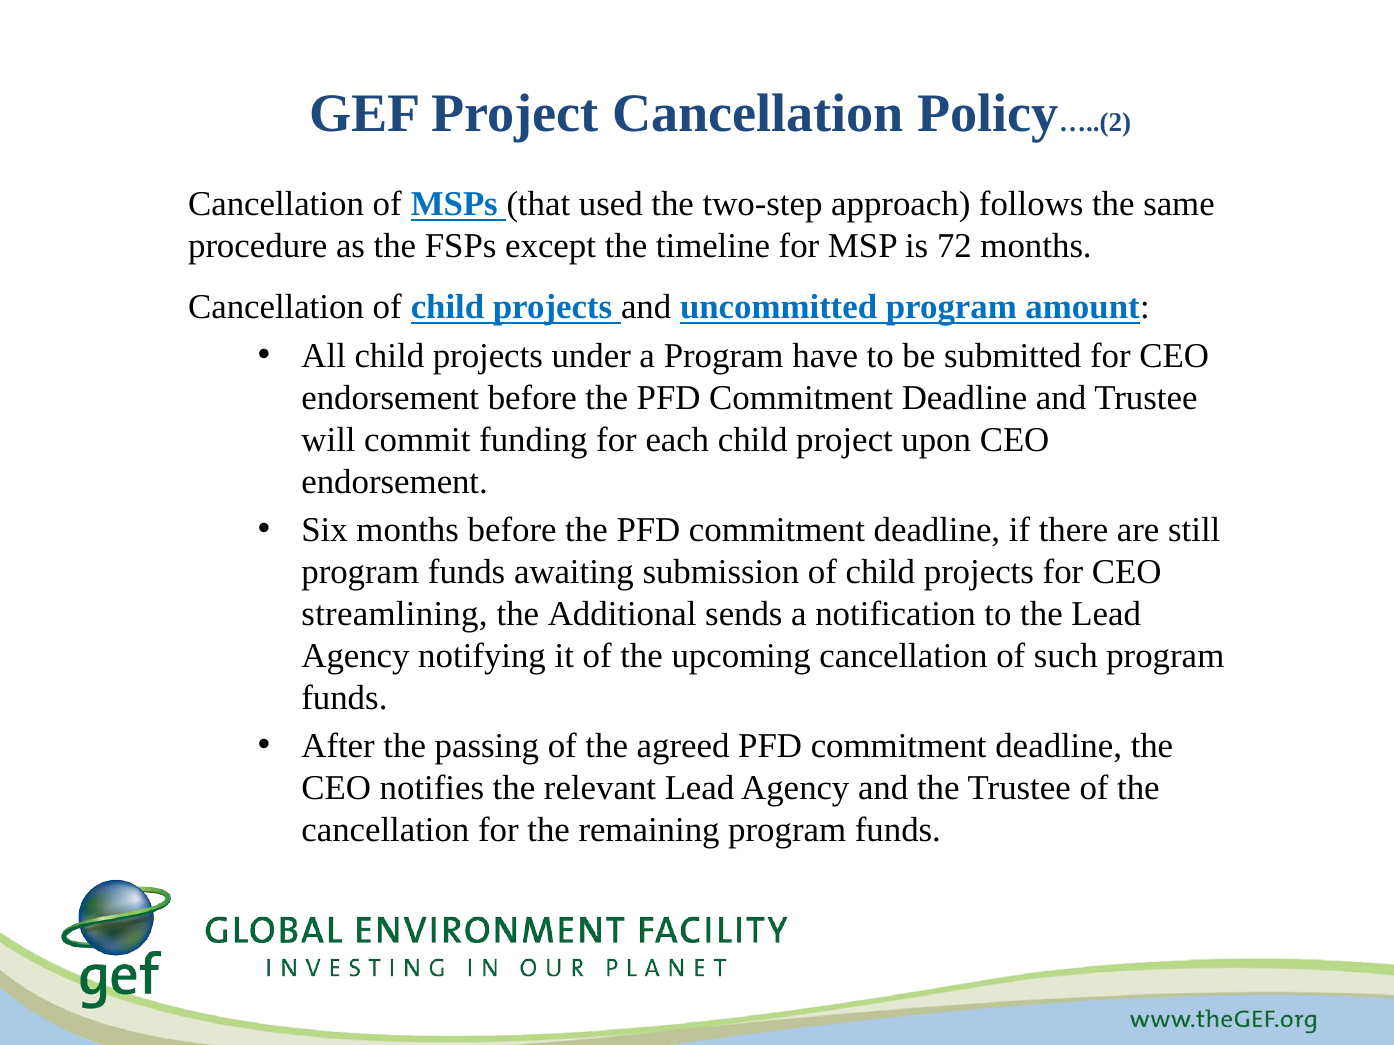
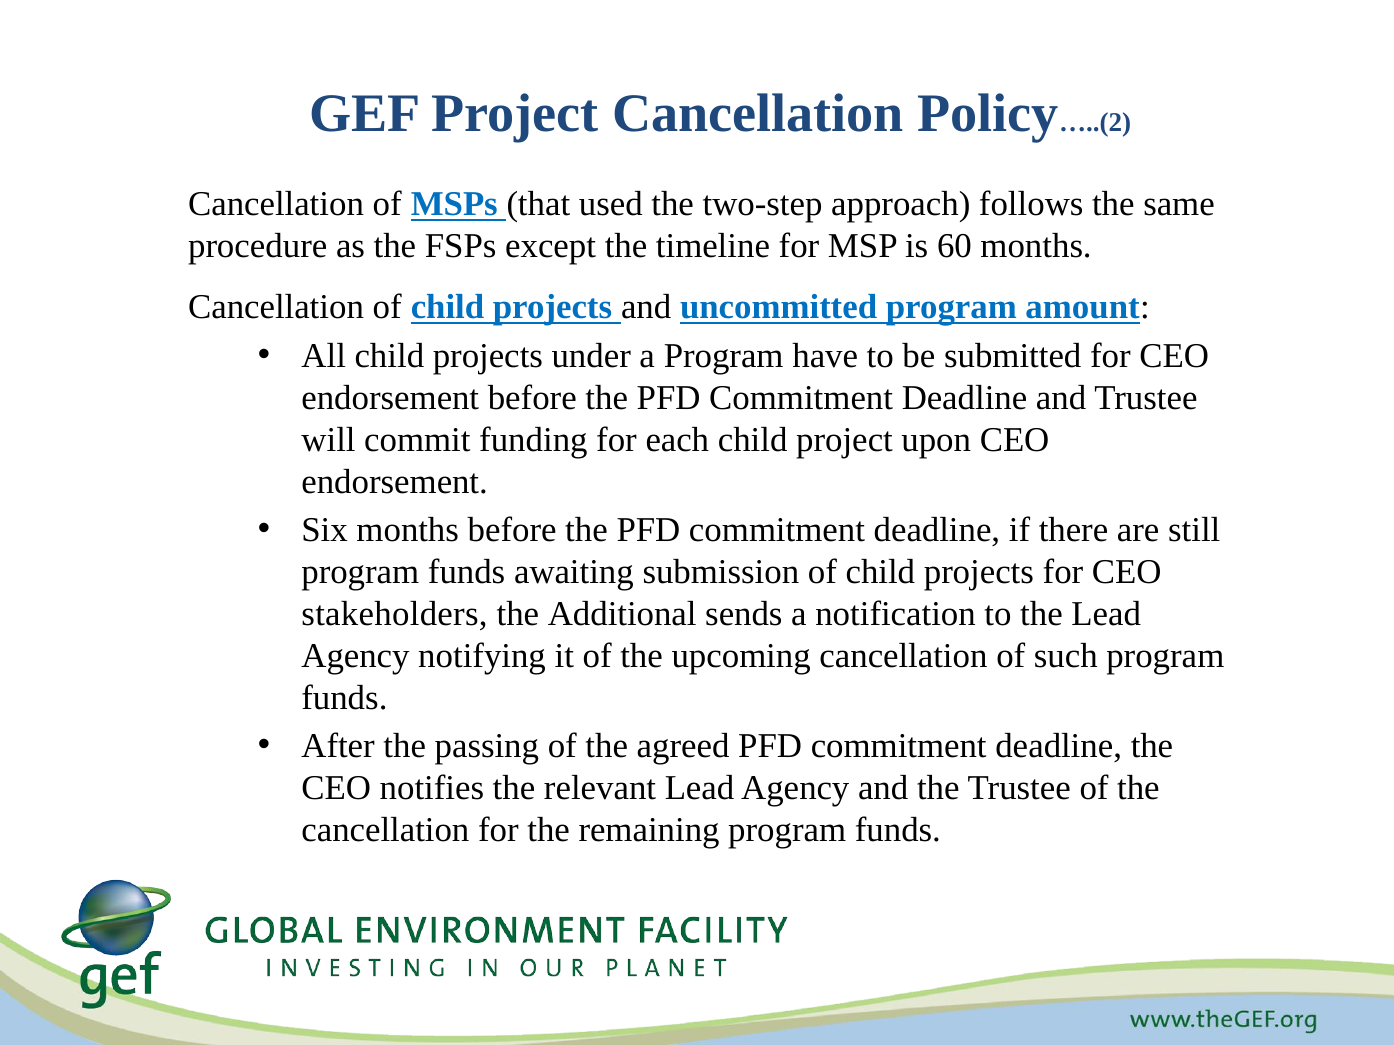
72: 72 -> 60
streamlining: streamlining -> stakeholders
